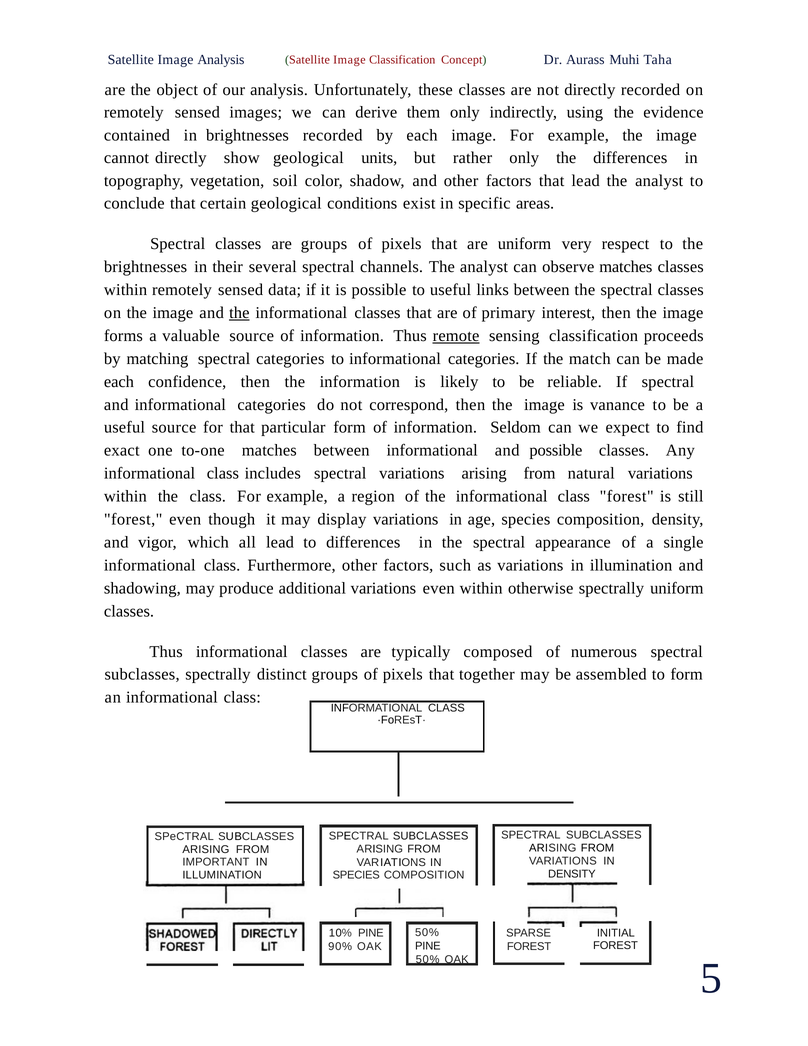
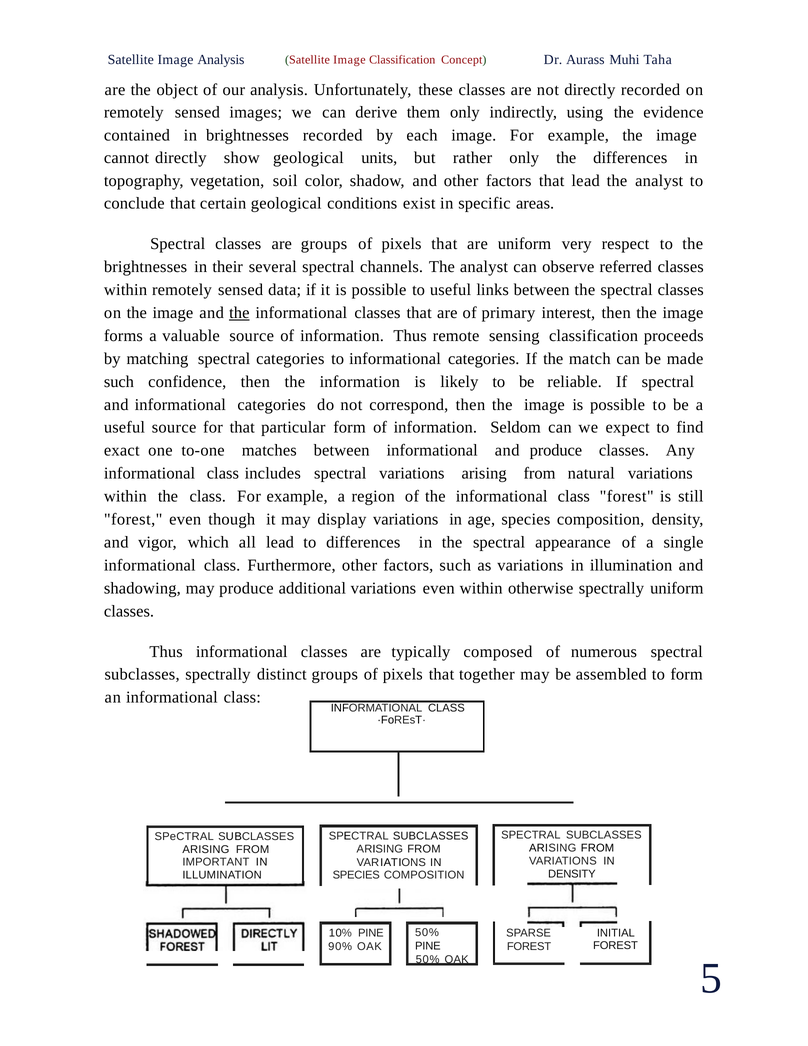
observe matches: matches -> referred
remote underline: present -> none
each at (119, 381): each -> such
image is vanance: vanance -> possible
and possible: possible -> produce
